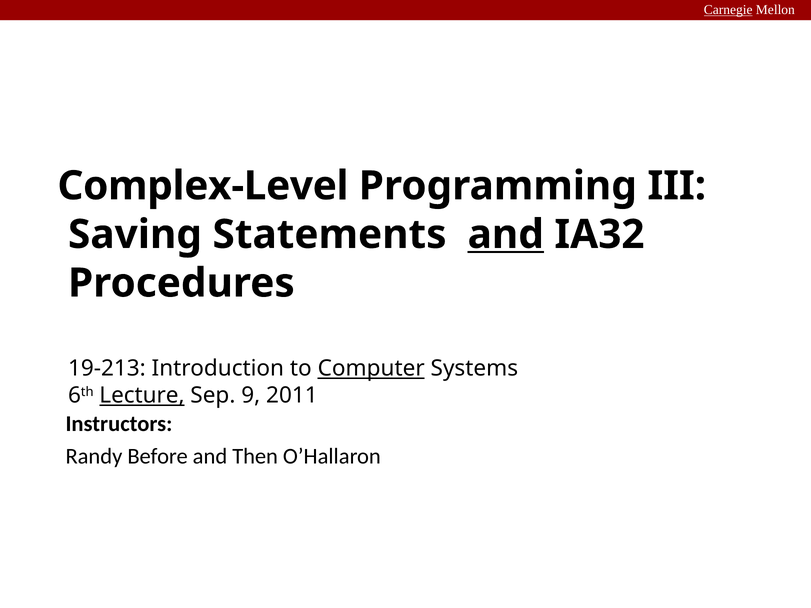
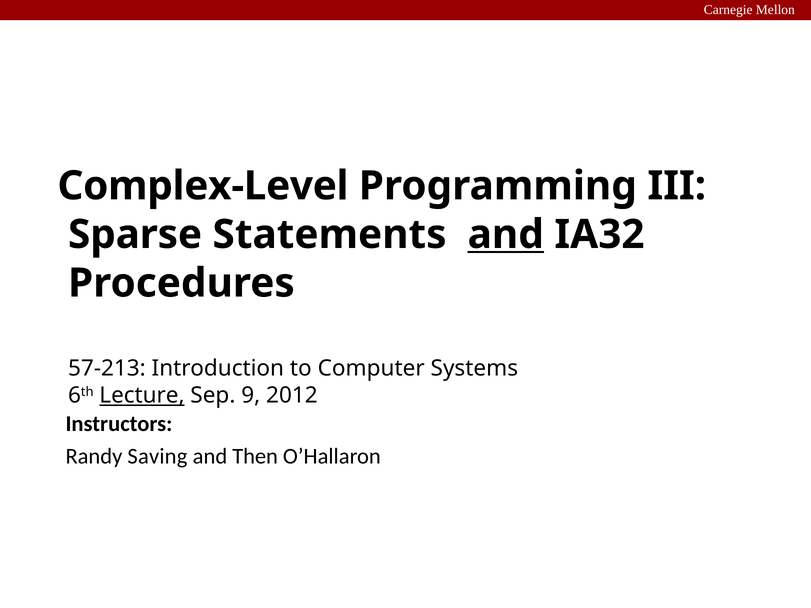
Carnegie underline: present -> none
Saving: Saving -> Sparse
19-213: 19-213 -> 57-213
Computer underline: present -> none
2011: 2011 -> 2012
Before: Before -> Saving
